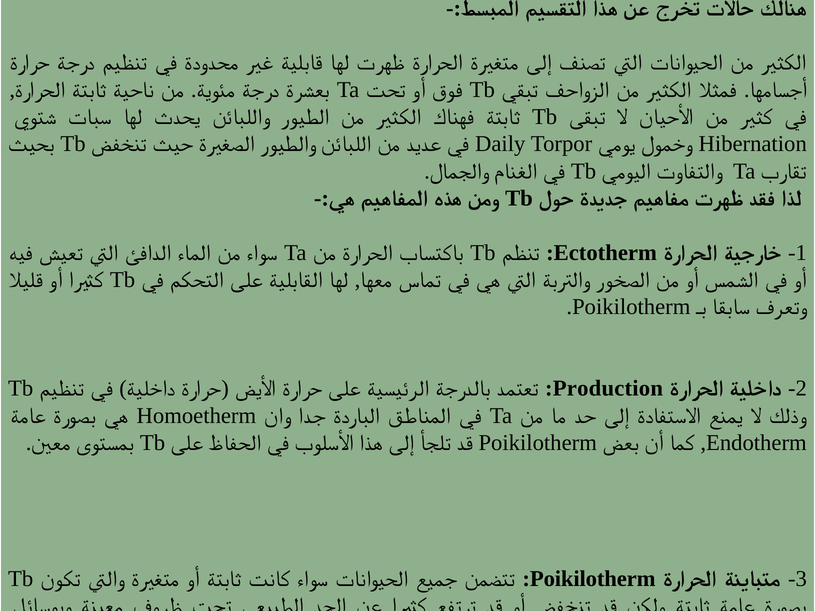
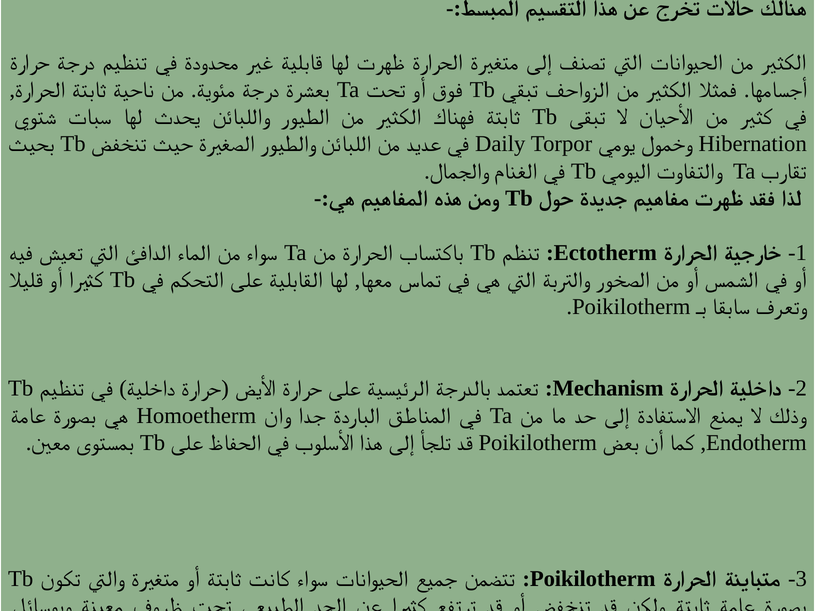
Production: Production -> Mechanism
